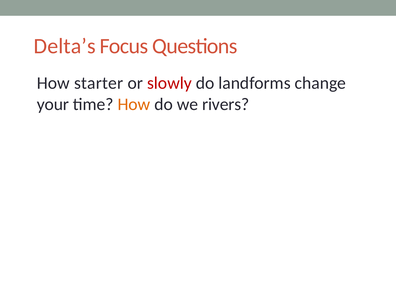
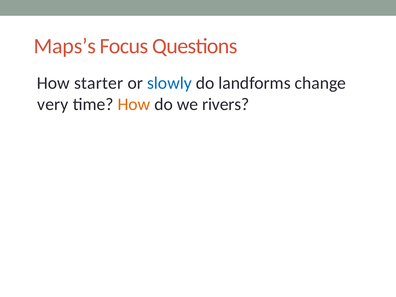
Delta’s: Delta’s -> Maps’s
slowly colour: red -> blue
your: your -> very
